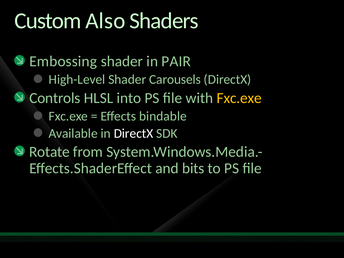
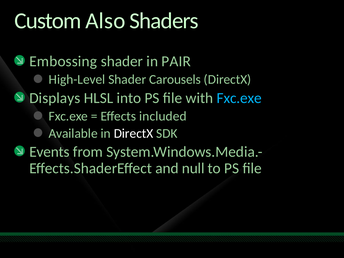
Controls: Controls -> Displays
Fxc.exe at (239, 98) colour: yellow -> light blue
bindable: bindable -> included
Rotate: Rotate -> Events
bits: bits -> null
